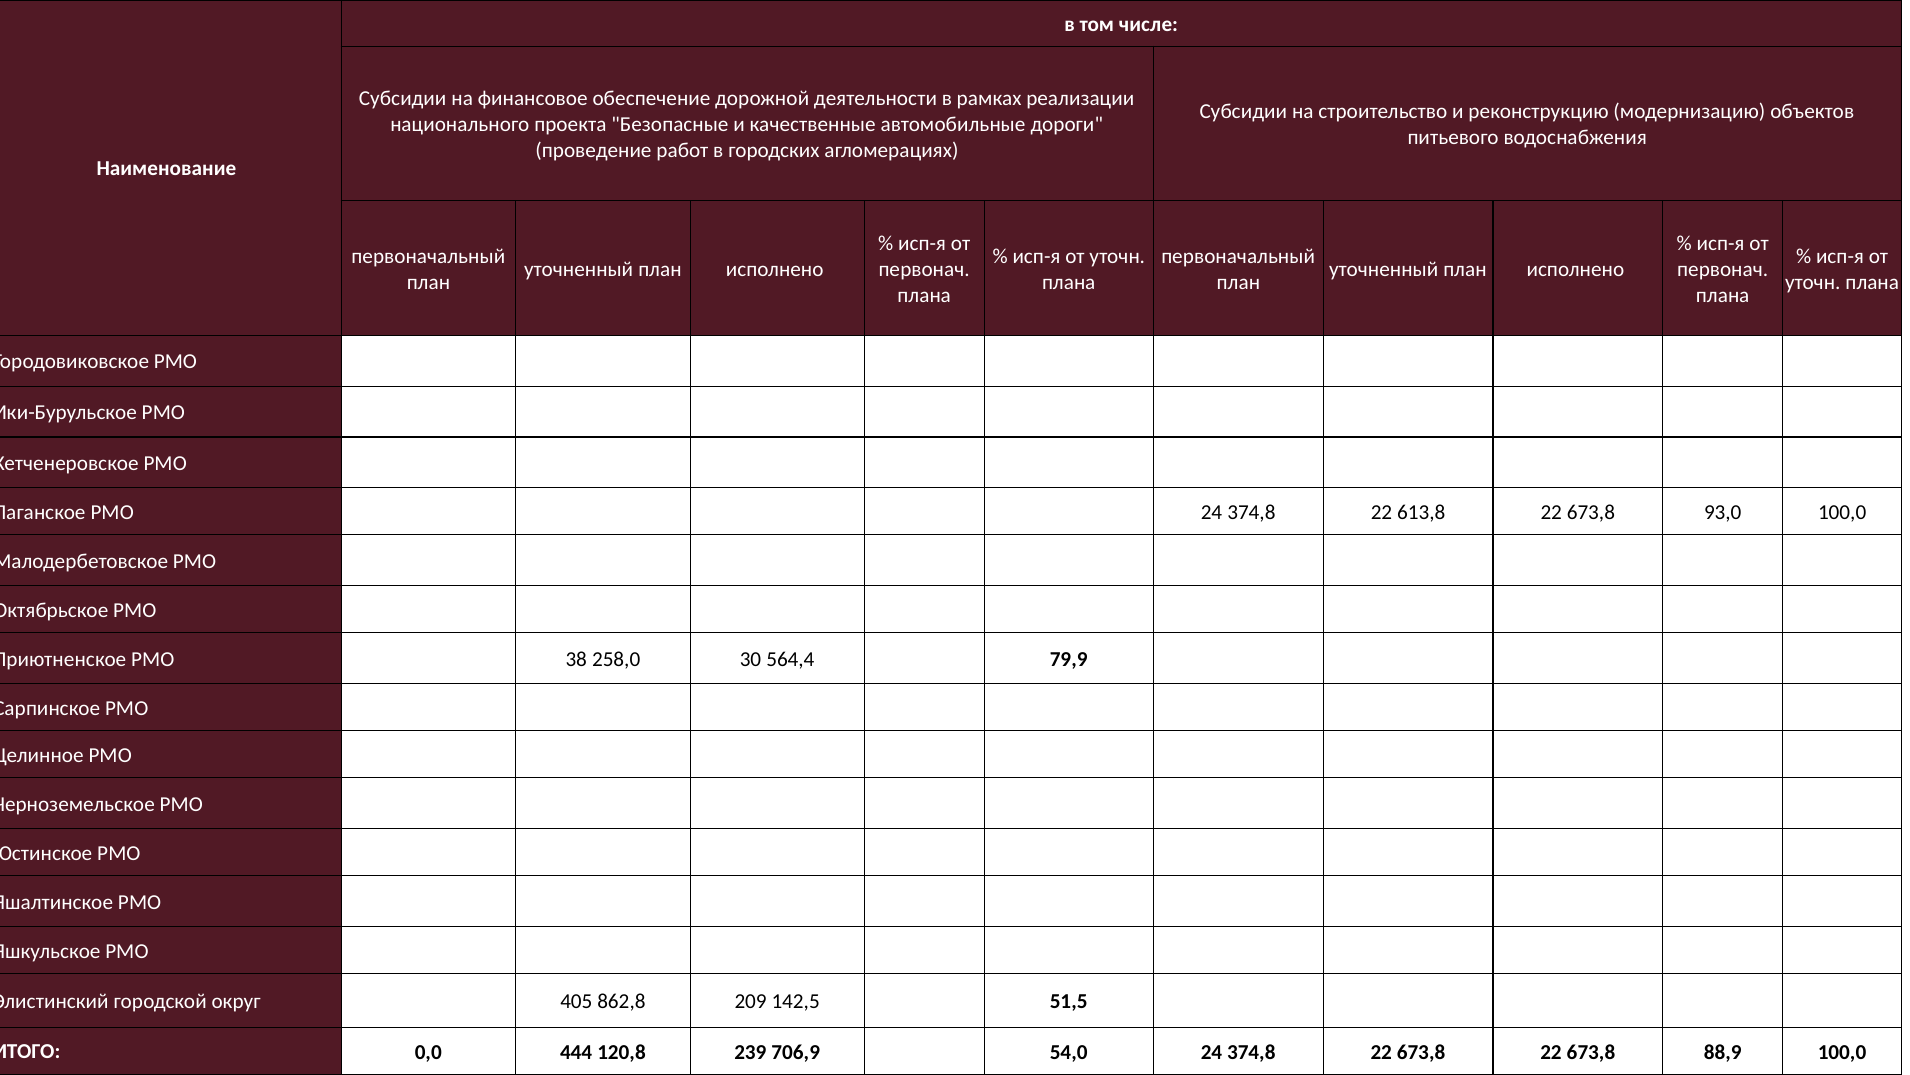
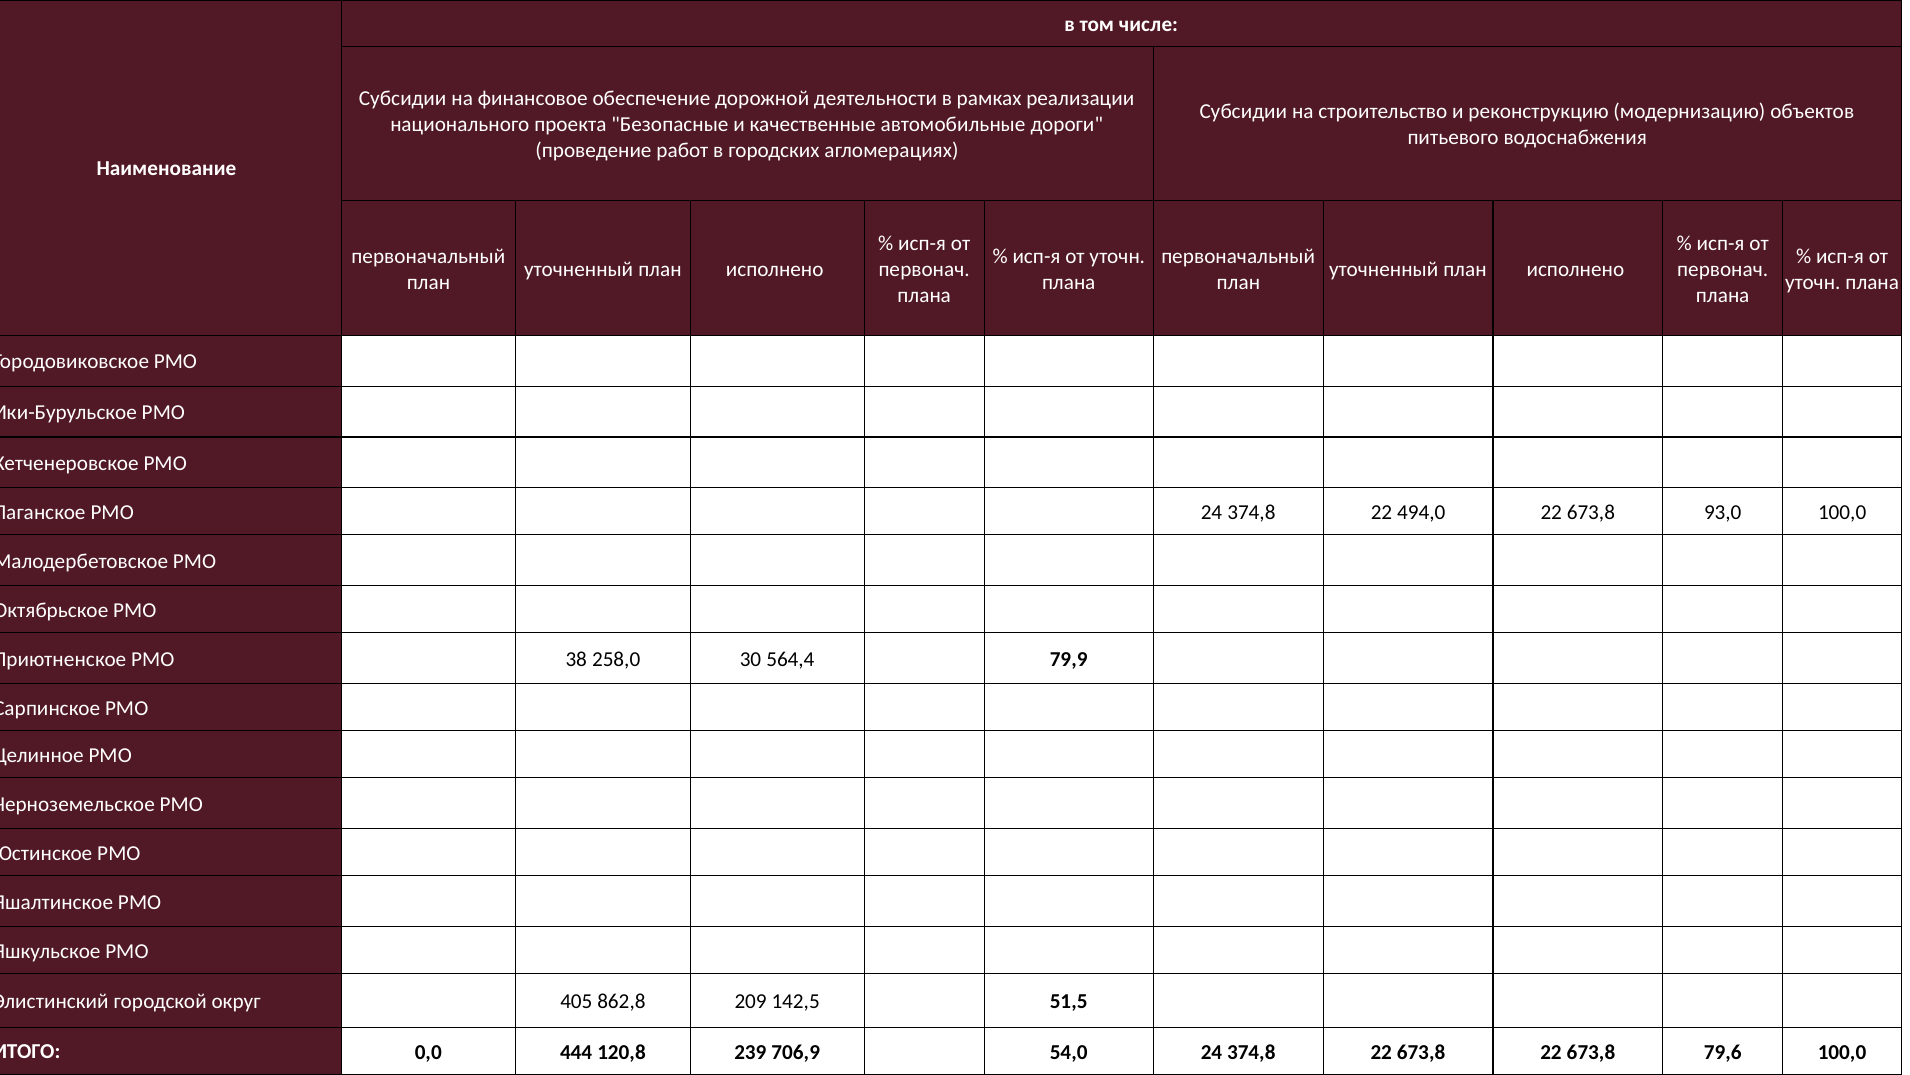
613,8: 613,8 -> 494,0
88,9: 88,9 -> 79,6
